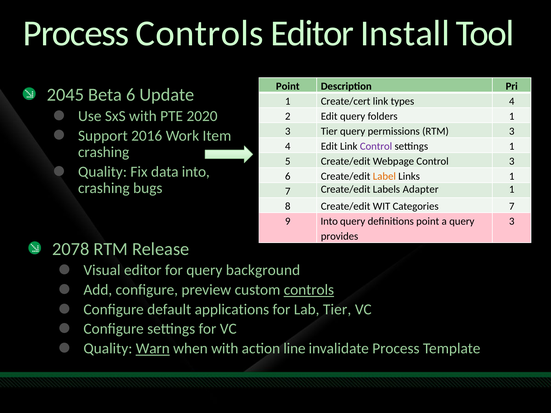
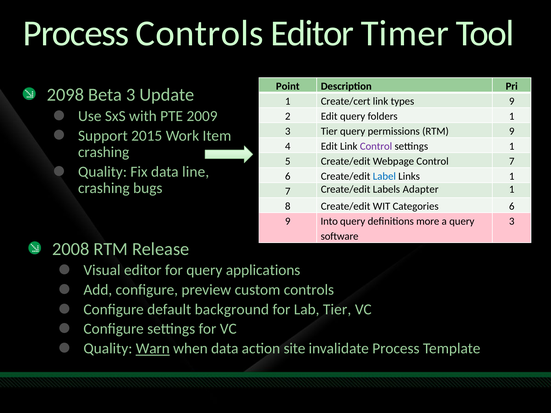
Install: Install -> Timer
2045: 2045 -> 2098
Beta 6: 6 -> 3
types 4: 4 -> 9
2020: 2020 -> 2009
RTM 3: 3 -> 9
2016: 2016 -> 2015
Control 3: 3 -> 7
data into: into -> line
Label colour: orange -> blue
Categories 7: 7 -> 6
definitions point: point -> more
provides: provides -> software
2078: 2078 -> 2008
background: background -> applications
controls at (309, 290) underline: present -> none
applications: applications -> background
when with: with -> data
line: line -> site
